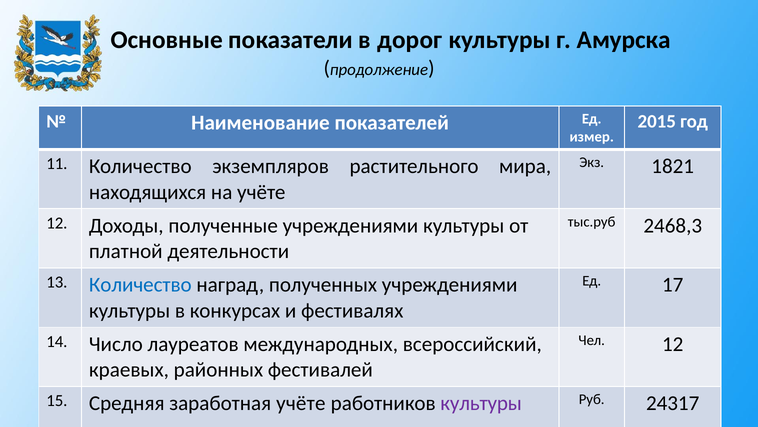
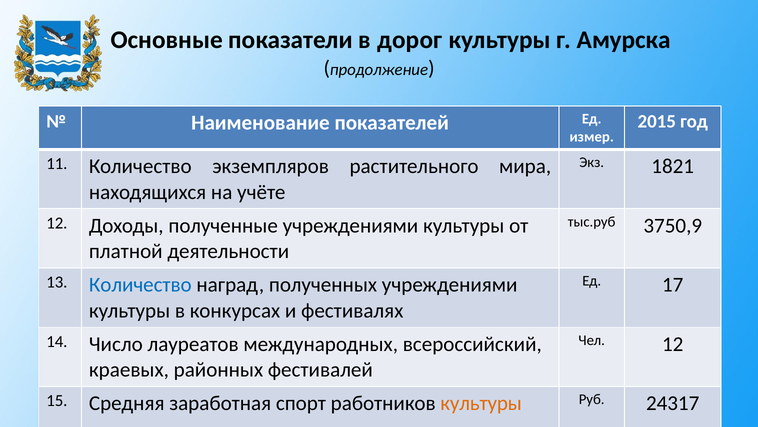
2468,3: 2468,3 -> 3750,9
заработная учёте: учёте -> спорт
культуры at (481, 403) colour: purple -> orange
